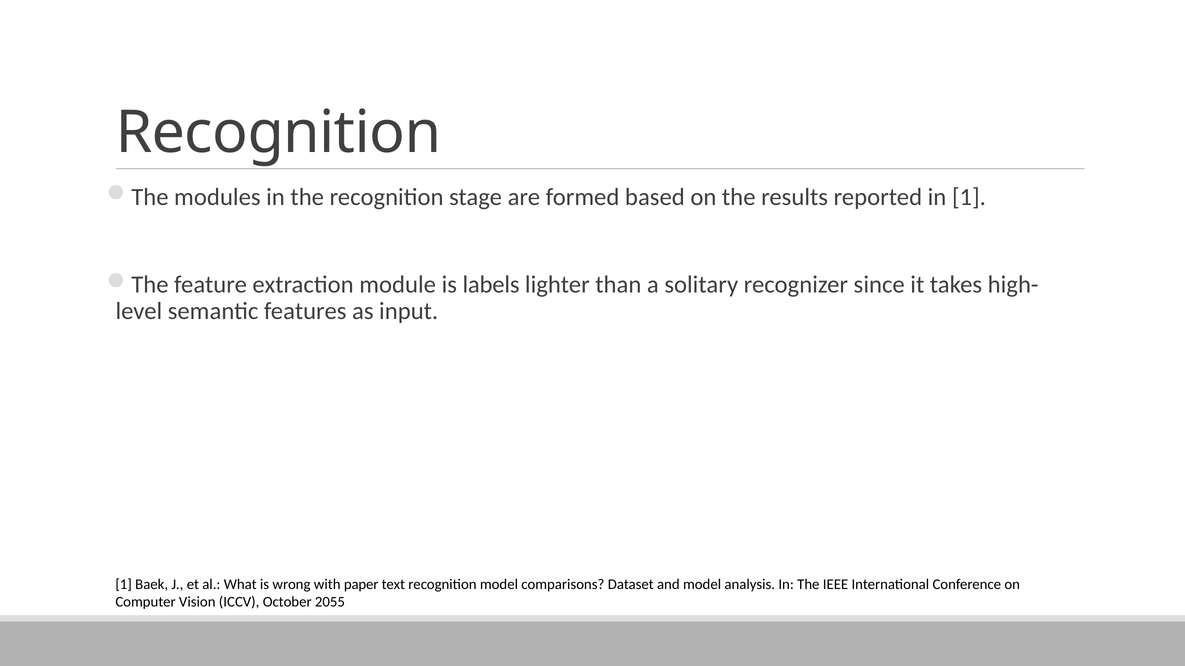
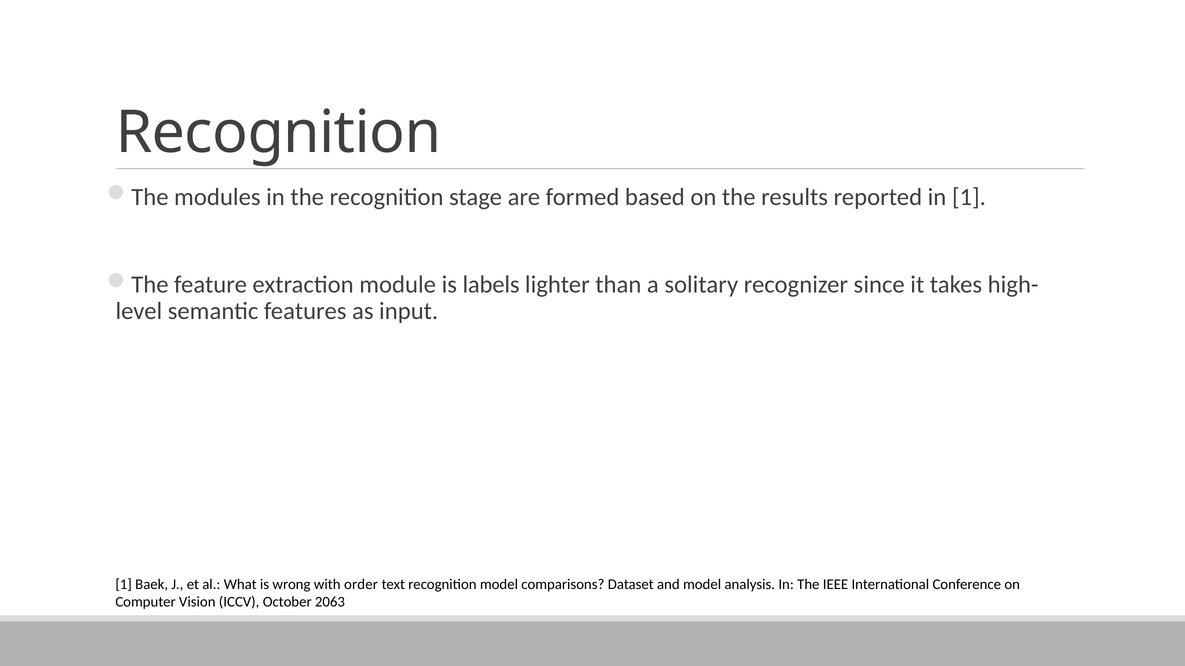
paper: paper -> order
2055: 2055 -> 2063
